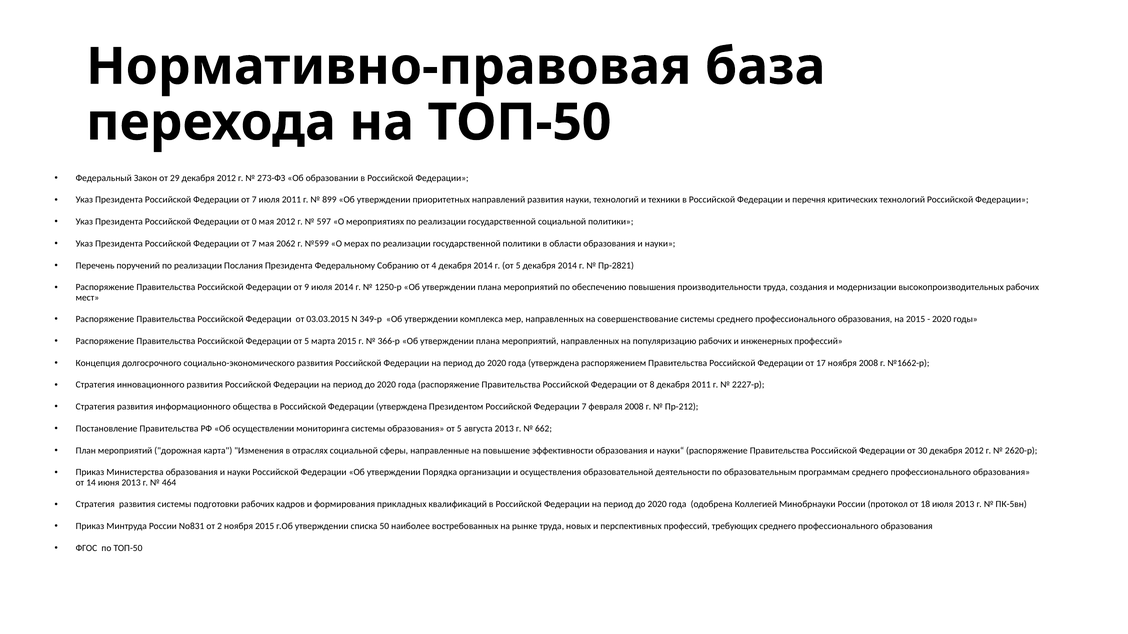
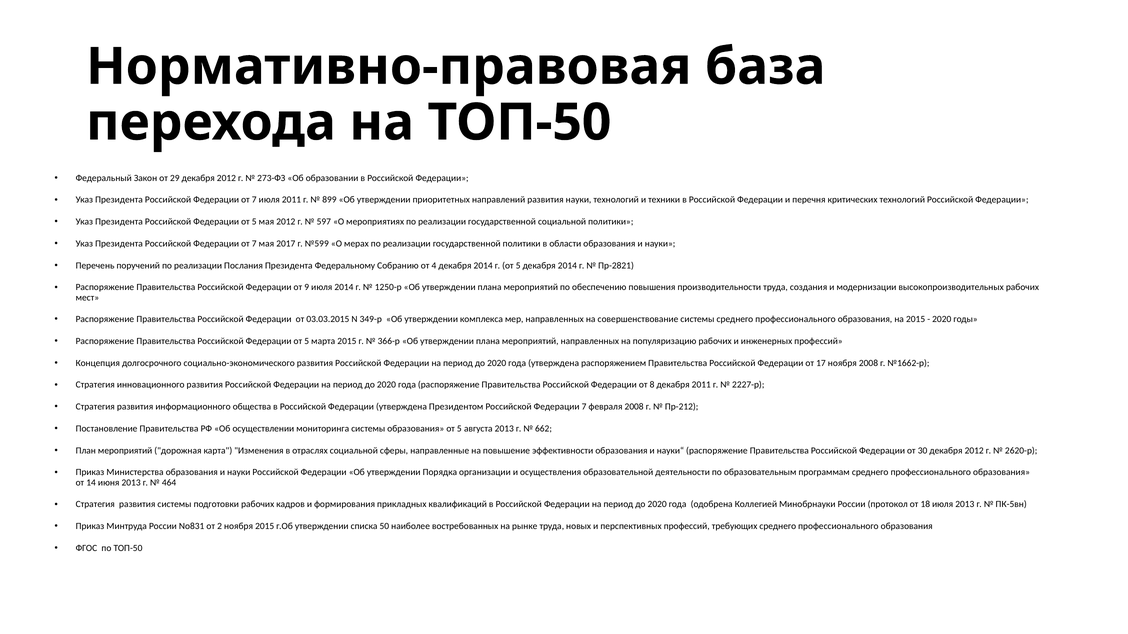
0 at (254, 222): 0 -> 5
2062: 2062 -> 2017
